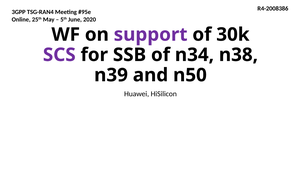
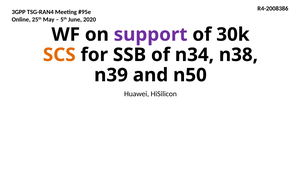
SCS colour: purple -> orange
